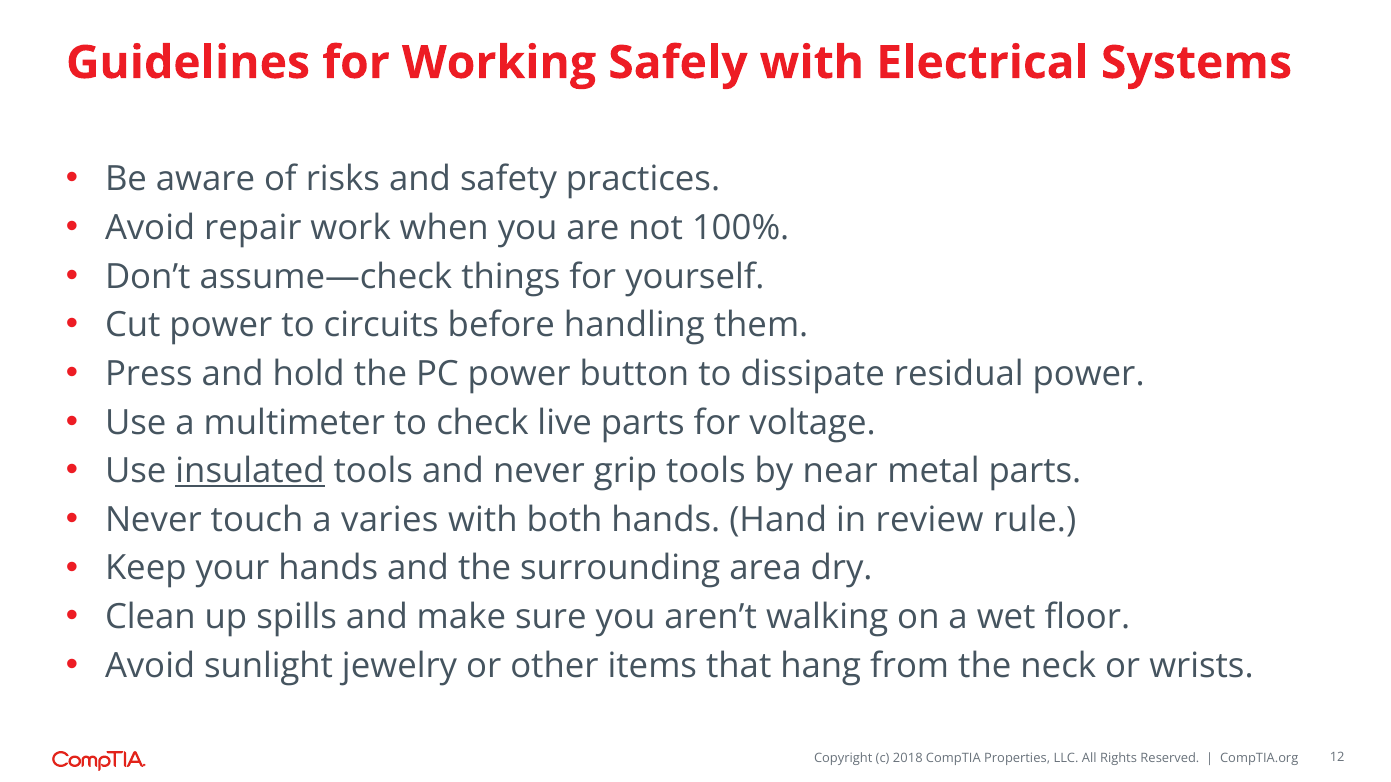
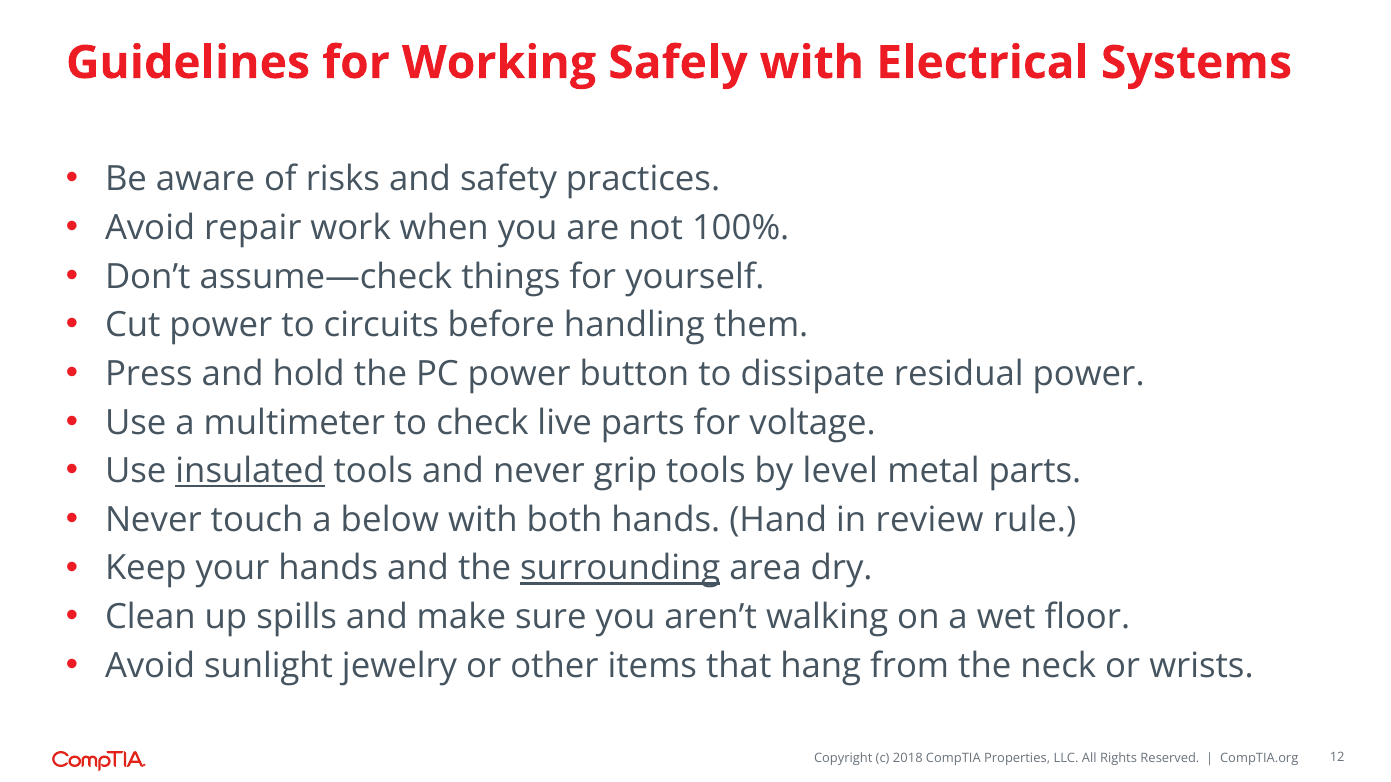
near: near -> level
varies: varies -> below
surrounding underline: none -> present
